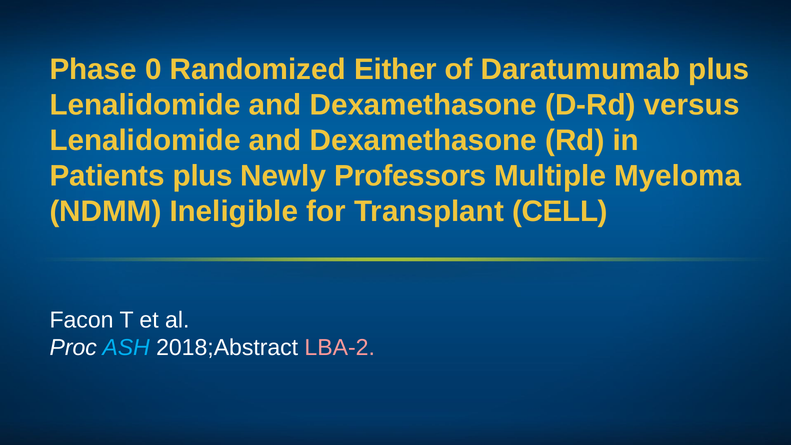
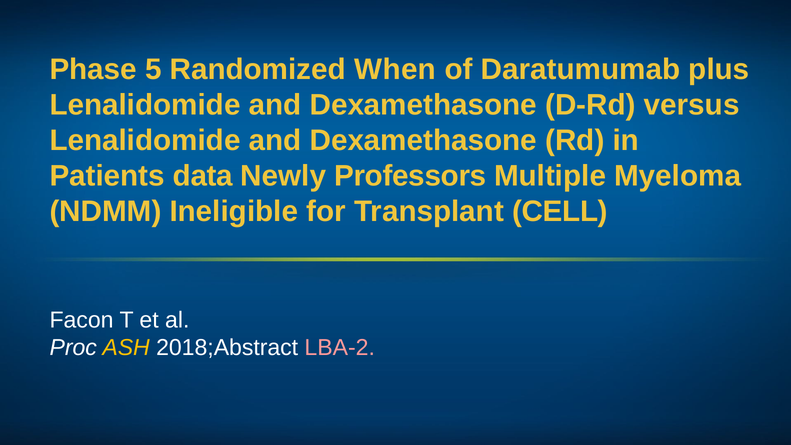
0: 0 -> 5
Either: Either -> When
Patients plus: plus -> data
ASH colour: light blue -> yellow
